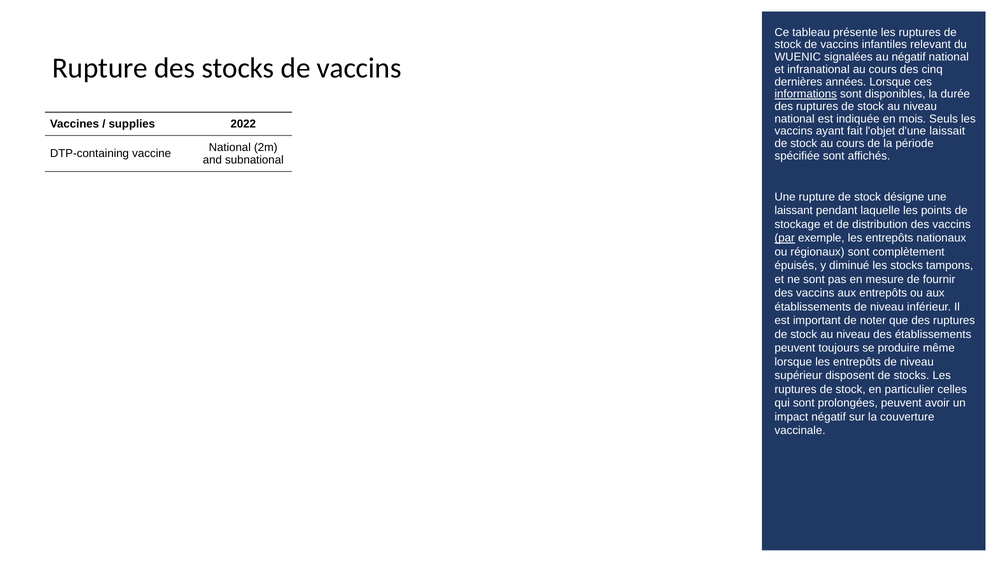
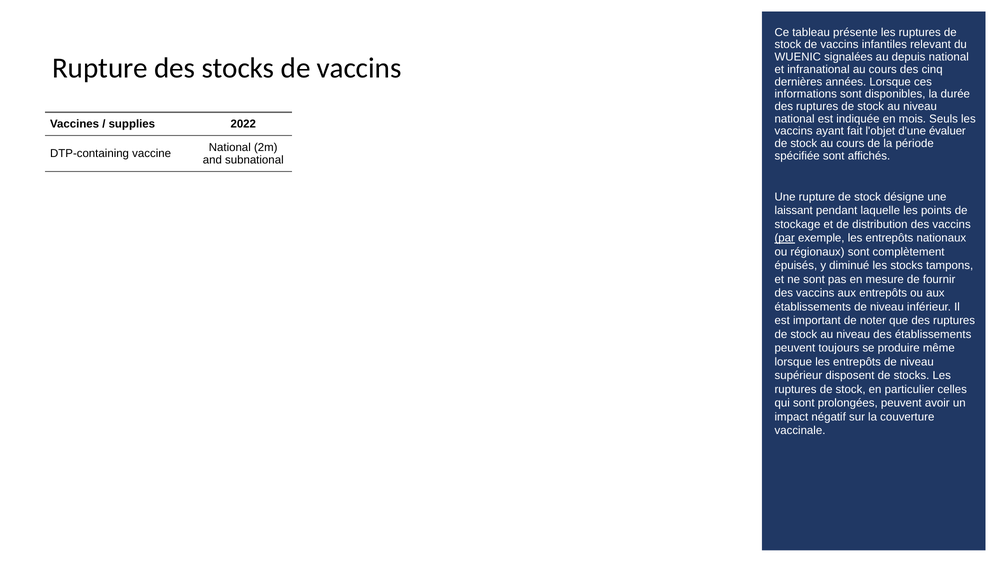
au négatif: négatif -> depuis
informations underline: present -> none
laissait: laissait -> évaluer
